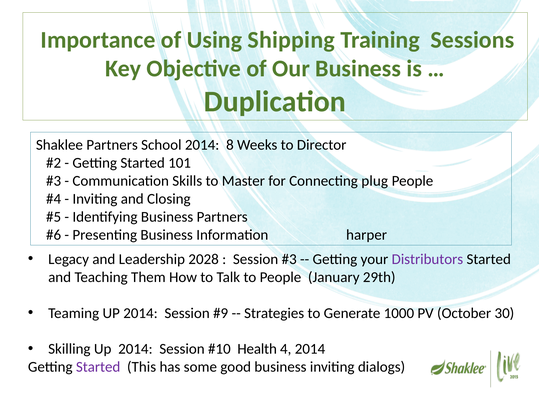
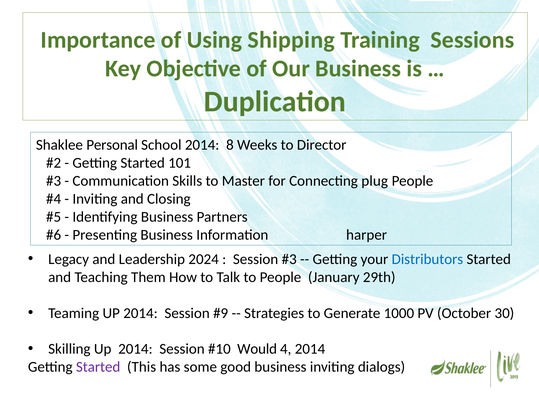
Shaklee Partners: Partners -> Personal
2028: 2028 -> 2024
Distributors colour: purple -> blue
Health: Health -> Would
